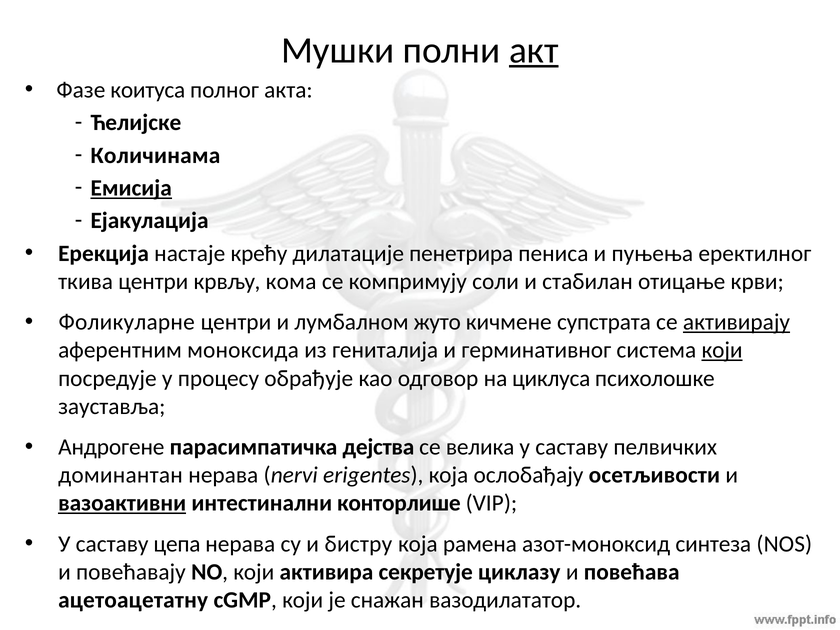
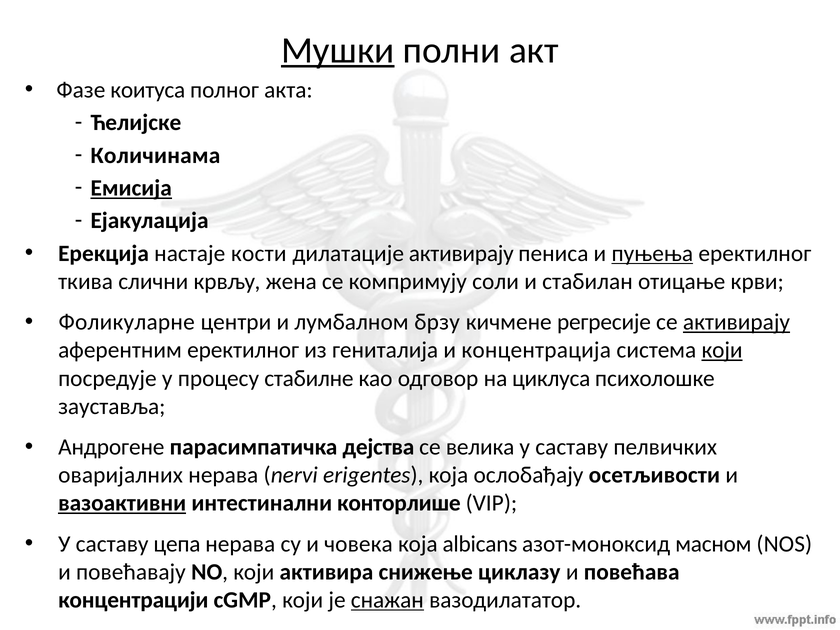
Мушки underline: none -> present
акт underline: present -> none
крећу: крећу -> кости
дилатације пенетрира: пенетрира -> активирају
пуњења underline: none -> present
ткива центри: центри -> слични
кома: кома -> жена
жуто: жуто -> брзу
супстрата: супстрата -> регресије
аферентним моноксида: моноксида -> еректилног
герминативног: герминативног -> концентрација
обрађује: обрађује -> стабилне
доминантан: доминантан -> оваријалних
бистру: бистру -> човека
рамена: рамена -> albicans
синтеза: синтеза -> масном
секретује: секретује -> снижење
ацетоацетатну: ацетоацетатну -> концентрацији
снажан underline: none -> present
